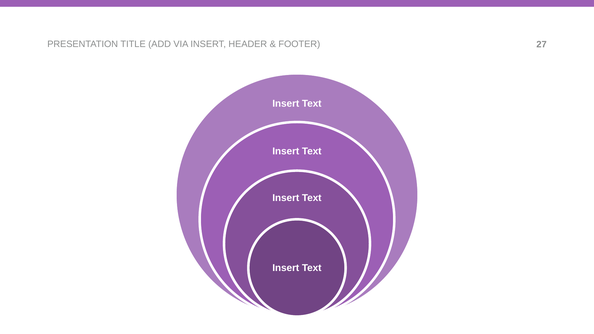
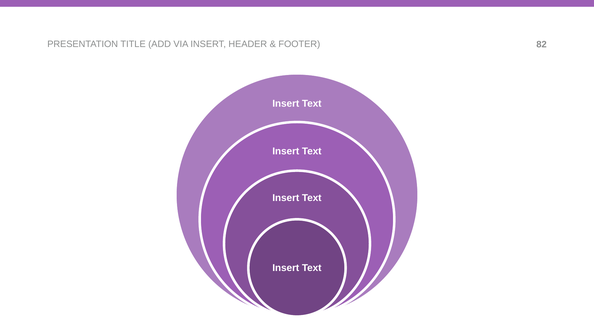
27: 27 -> 82
